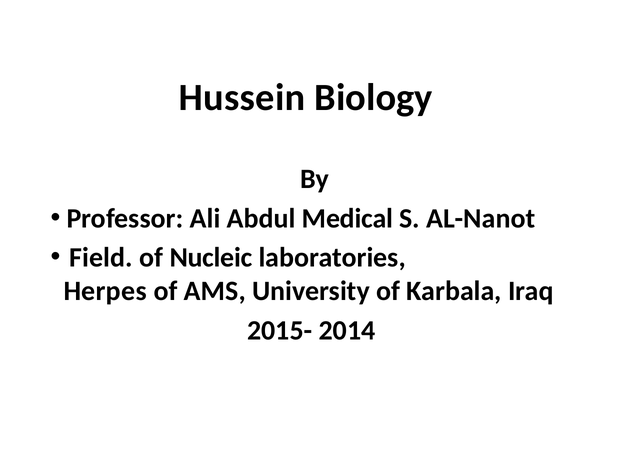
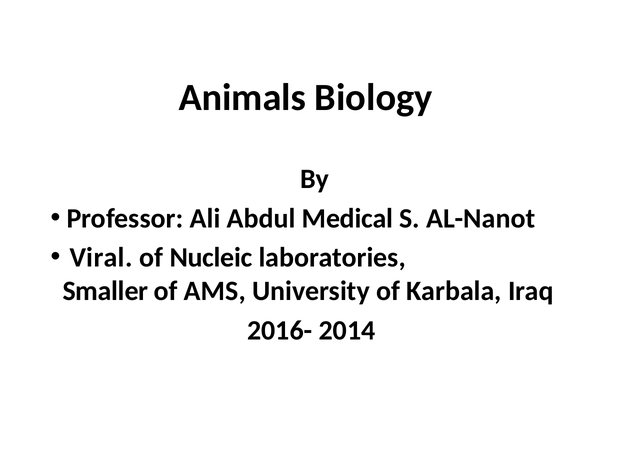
Hussein: Hussein -> Animals
Field: Field -> Viral
Herpes: Herpes -> Smaller
2015-: 2015- -> 2016-
